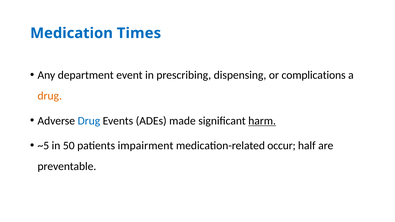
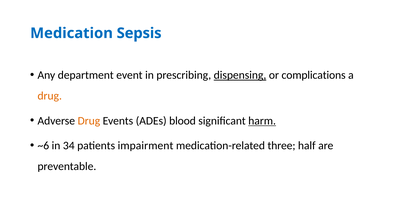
Times: Times -> Sepsis
dispensing underline: none -> present
Drug at (89, 121) colour: blue -> orange
made: made -> blood
~5: ~5 -> ~6
50: 50 -> 34
occur: occur -> three
